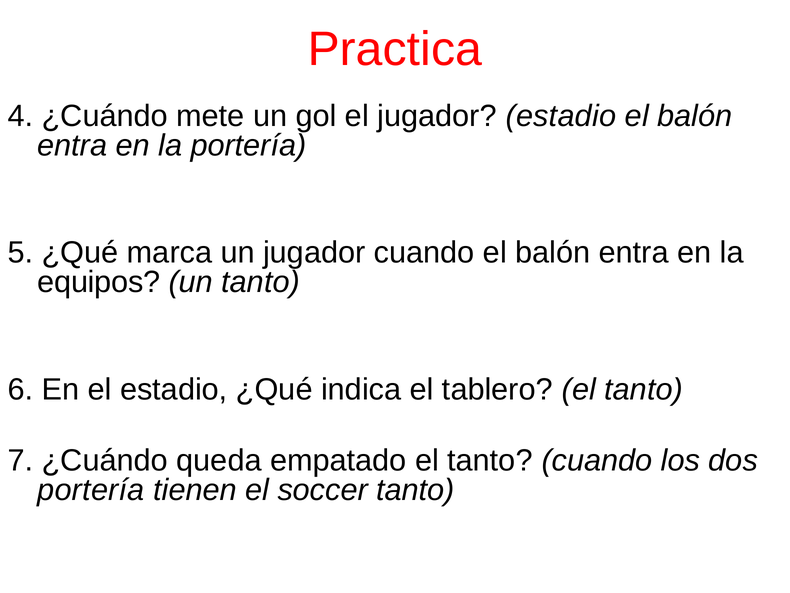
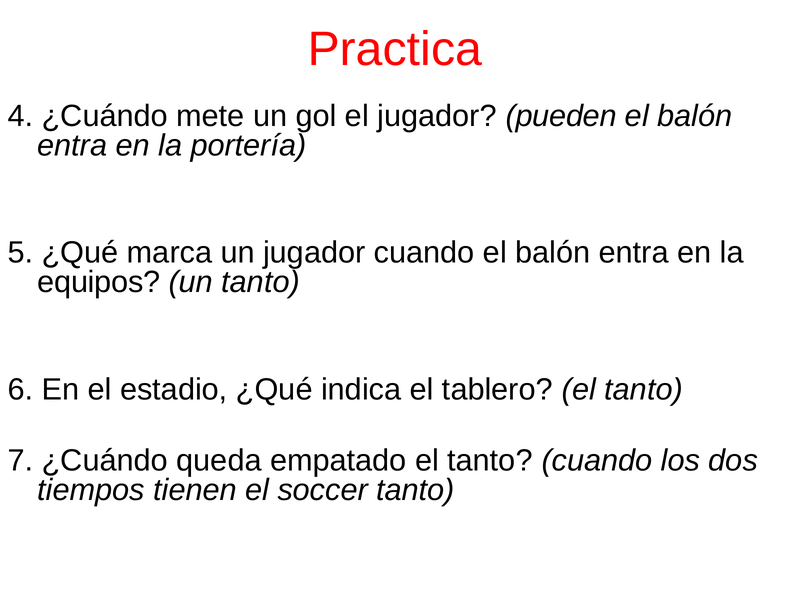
jugador estadio: estadio -> pueden
portería at (91, 490): portería -> tiempos
